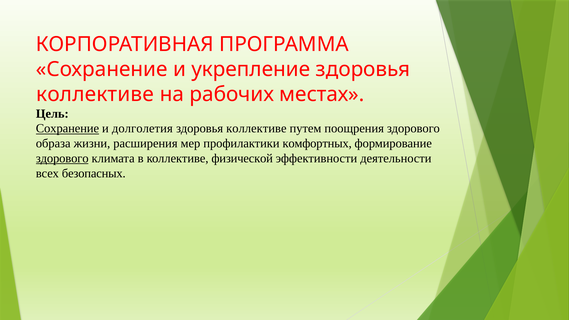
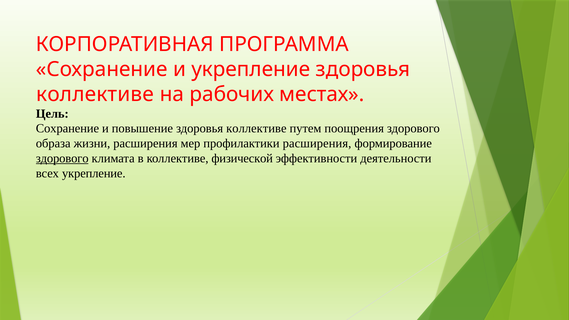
Сохранение at (67, 129) underline: present -> none
долголетия: долголетия -> повышение
профилактики комфортных: комфортных -> расширения
всех безопасных: безопасных -> укрепление
